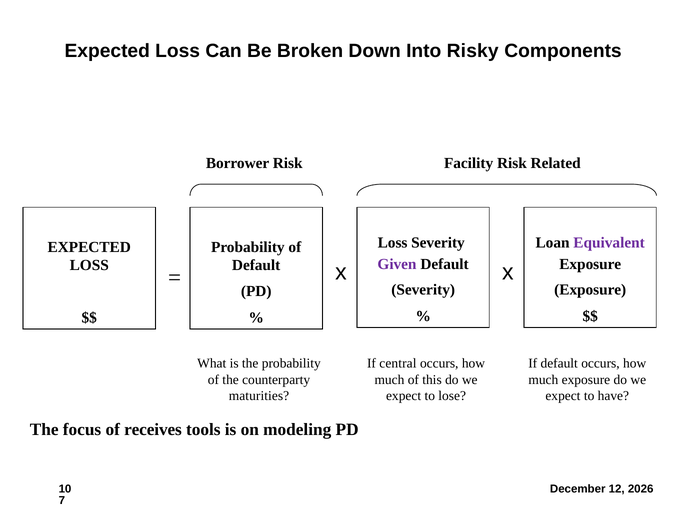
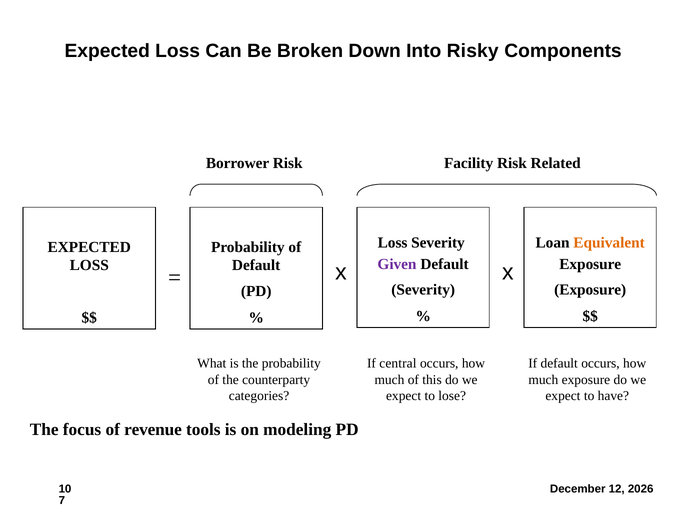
Equivalent colour: purple -> orange
maturities: maturities -> categories
receives: receives -> revenue
